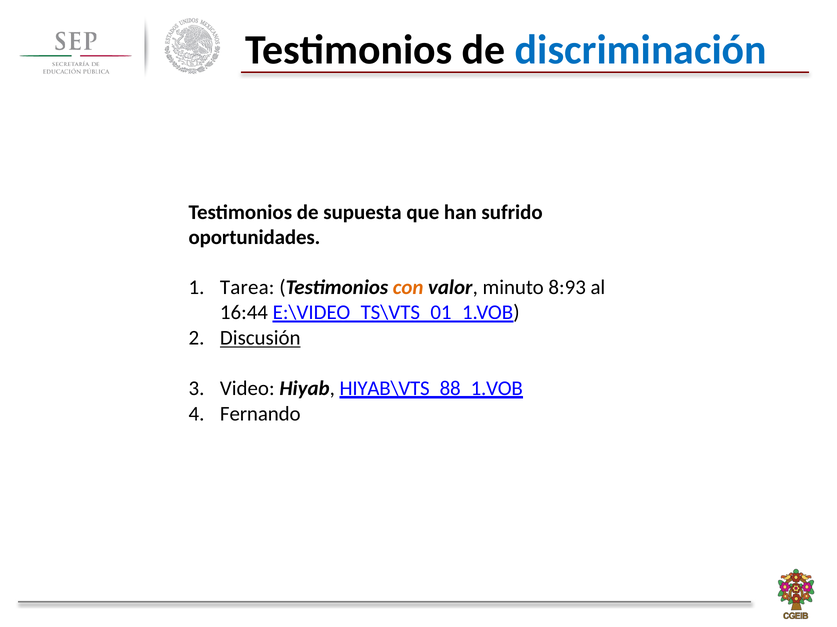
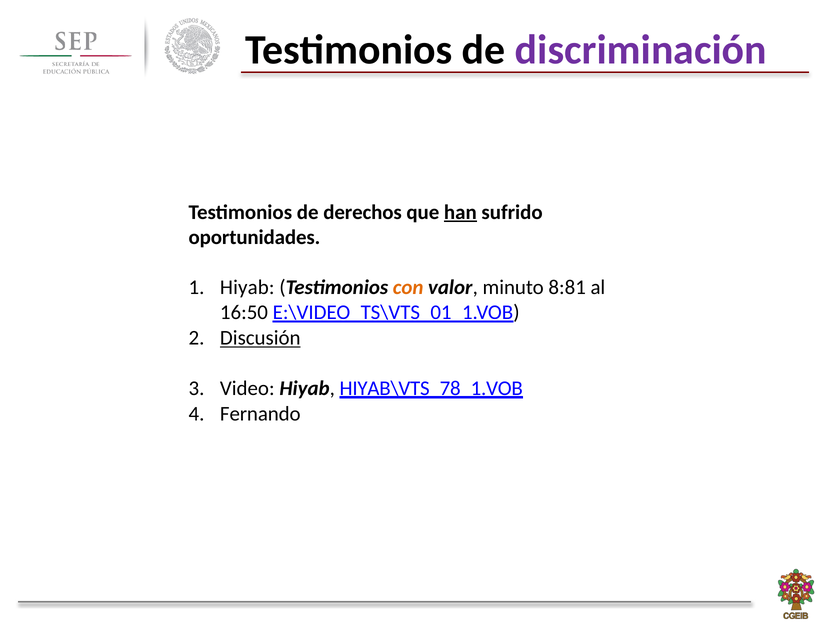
discriminación colour: blue -> purple
supuesta: supuesta -> derechos
han underline: none -> present
Tarea at (247, 288): Tarea -> Hiyab
8:93: 8:93 -> 8:81
16:44: 16:44 -> 16:50
HIYAB\VTS_88_1.VOB: HIYAB\VTS_88_1.VOB -> HIYAB\VTS_78_1.VOB
